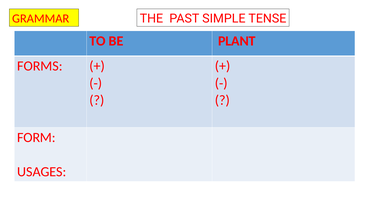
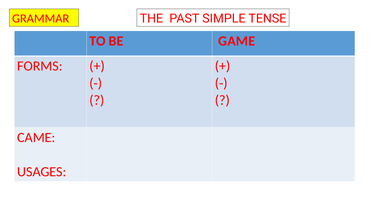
PLANT: PLANT -> GAME
FORM: FORM -> CAME
